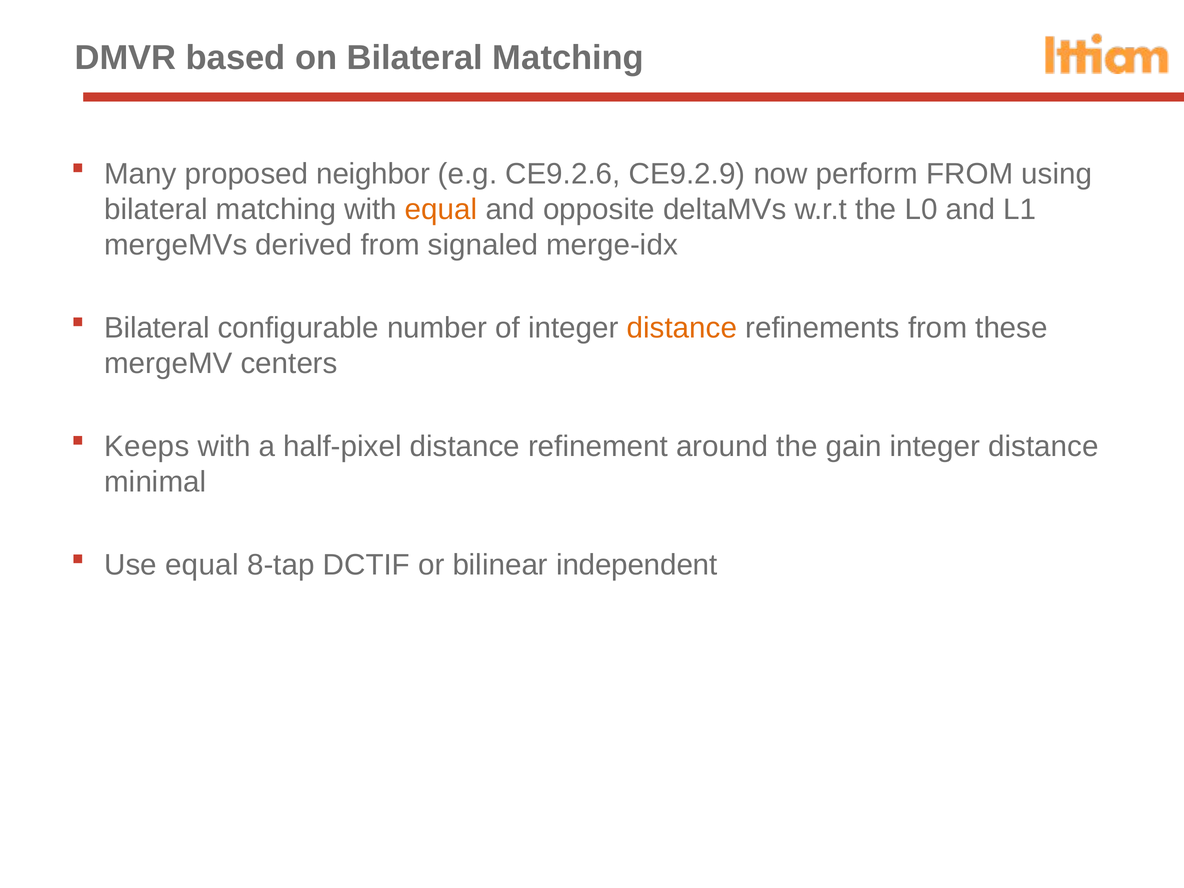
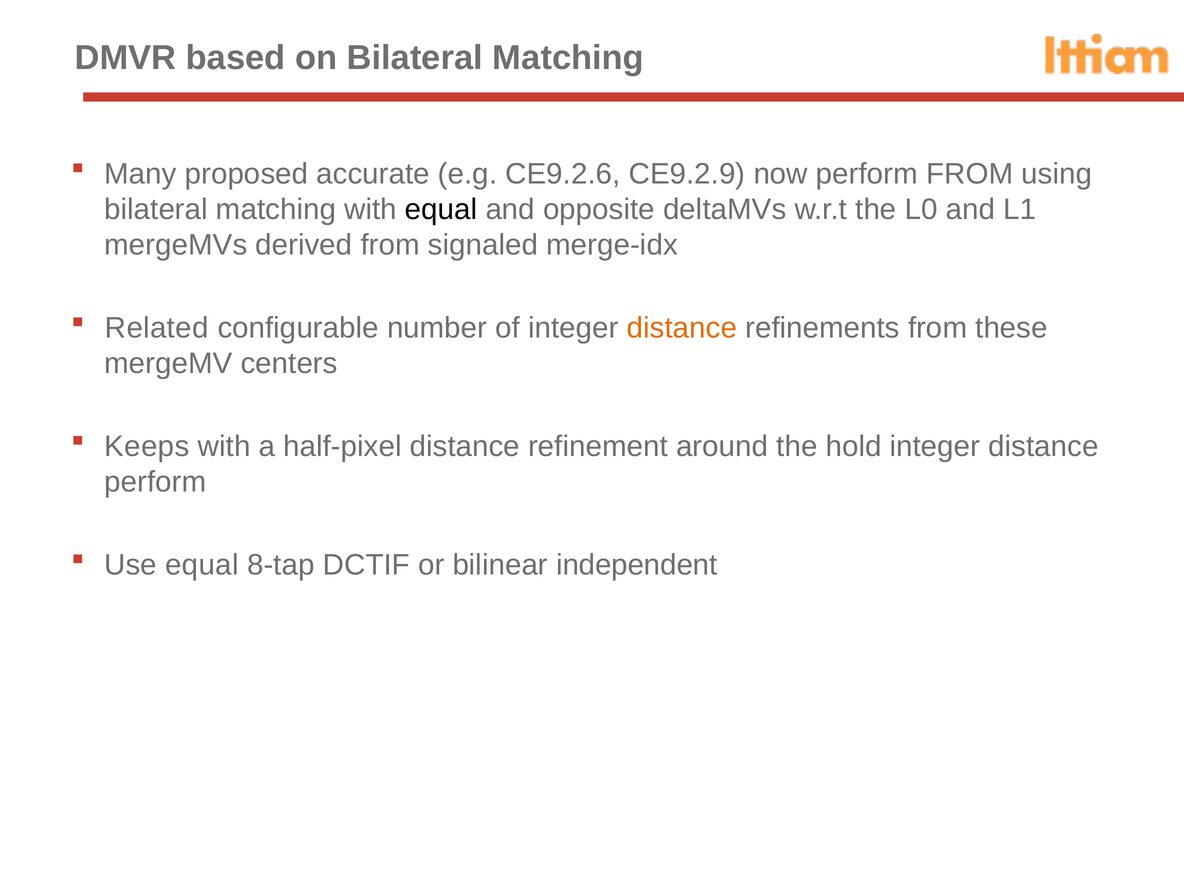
neighbor: neighbor -> accurate
equal at (441, 210) colour: orange -> black
Bilateral at (157, 328): Bilateral -> Related
gain: gain -> hold
minimal at (155, 482): minimal -> perform
